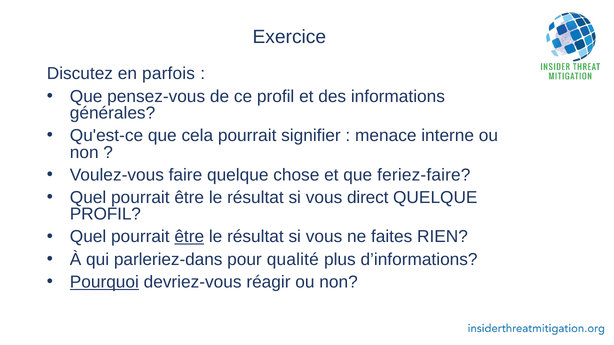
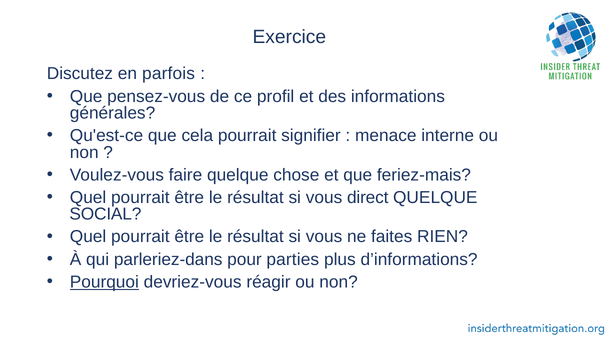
feriez-faire: feriez-faire -> feriez-mais
PROFIL at (105, 215): PROFIL -> SOCIAL
être at (189, 237) underline: present -> none
qualité: qualité -> parties
